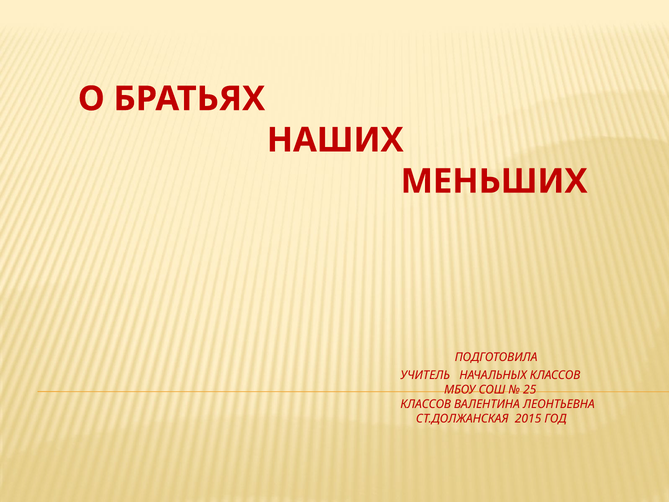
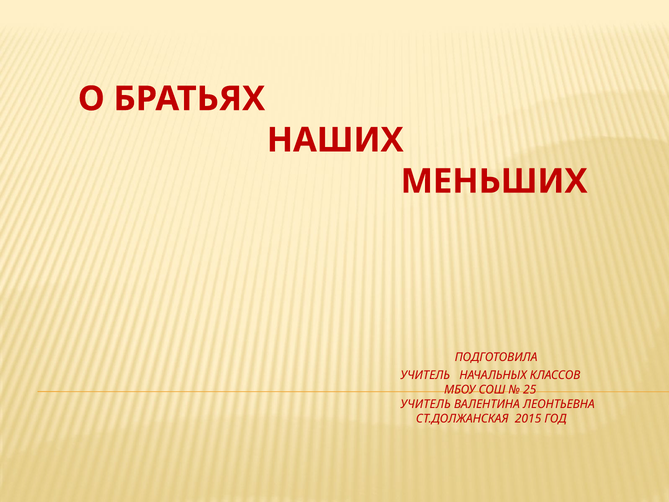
КЛАССОВ at (426, 404): КЛАССОВ -> УЧИТЕЛЬ
